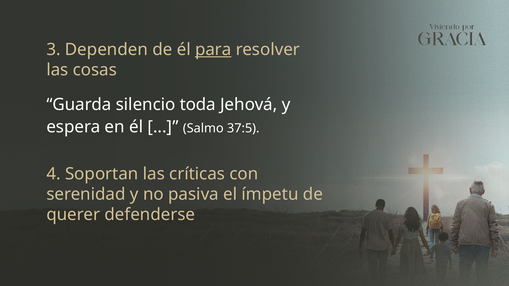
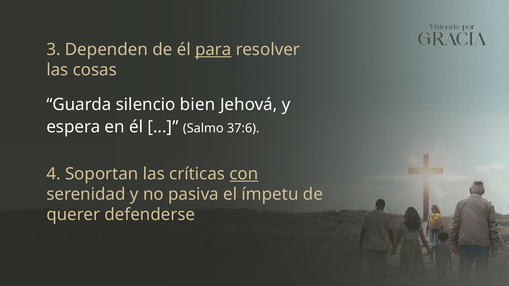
toda: toda -> bien
37:5: 37:5 -> 37:6
con underline: none -> present
